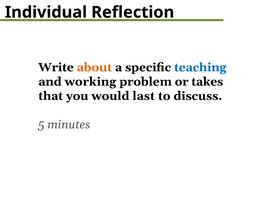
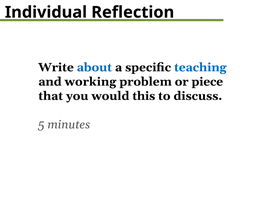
about colour: orange -> blue
takes: takes -> piece
last: last -> this
